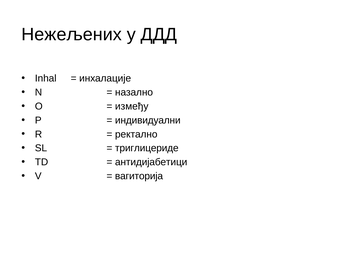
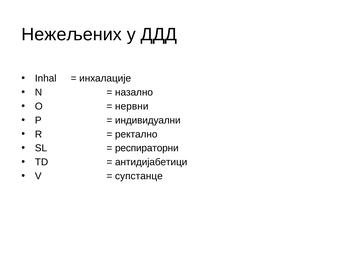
између: између -> нервни
триглицериде: триглицериде -> респираторни
вагиторија: вагиторија -> супстанце
